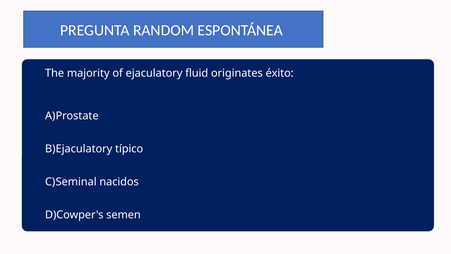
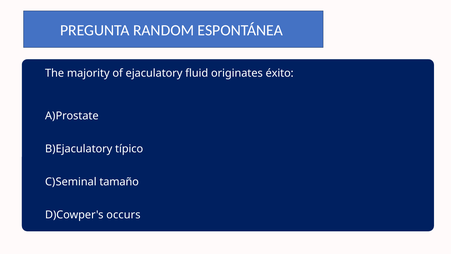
nacidos: nacidos -> tamaño
semen: semen -> occurs
